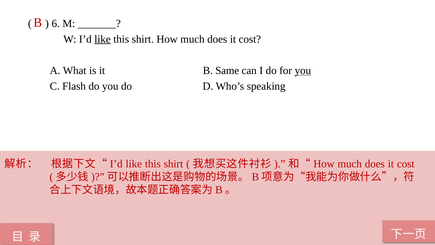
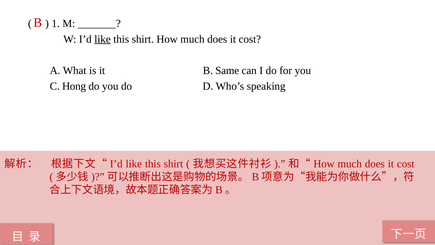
6: 6 -> 1
you at (303, 70) underline: present -> none
Flash: Flash -> Hong
